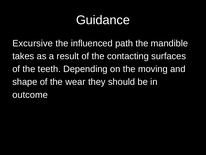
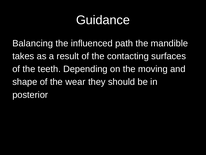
Excursive: Excursive -> Balancing
outcome: outcome -> posterior
